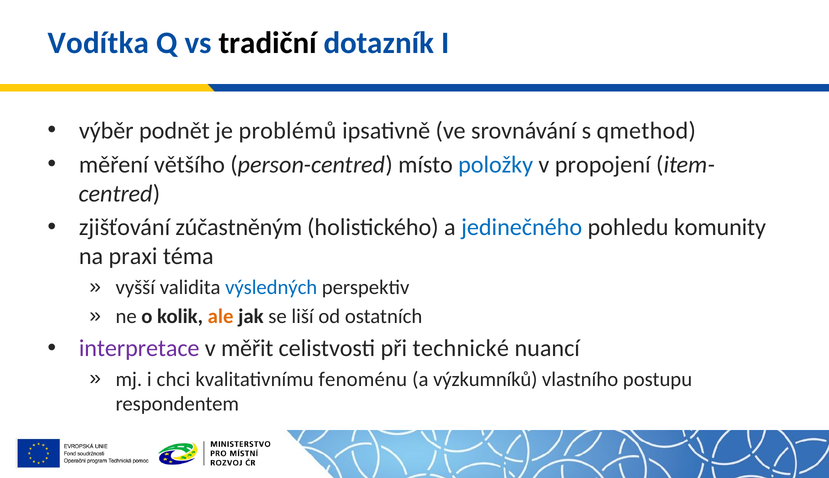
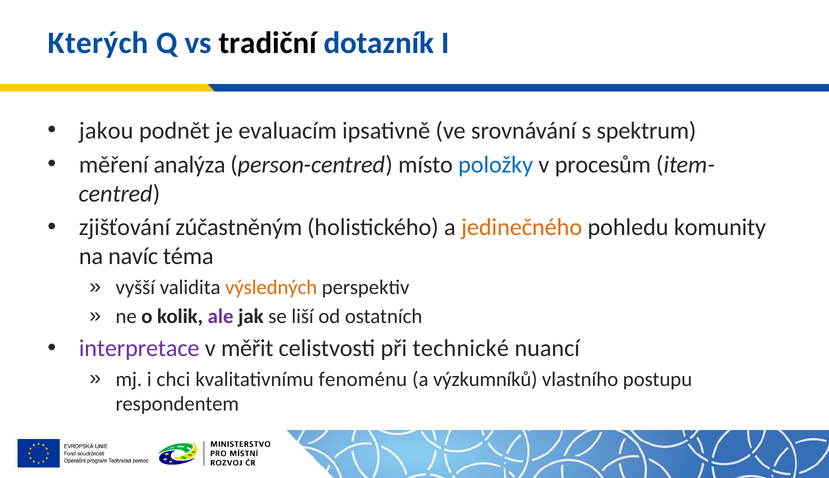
Vodítka: Vodítka -> Kterých
výběr: výběr -> jakou
problémů: problémů -> evaluacím
qmethod: qmethod -> spektrum
většího: většího -> analýza
propojení: propojení -> procesům
jedinečného colour: blue -> orange
praxi: praxi -> navíc
výsledných colour: blue -> orange
ale colour: orange -> purple
